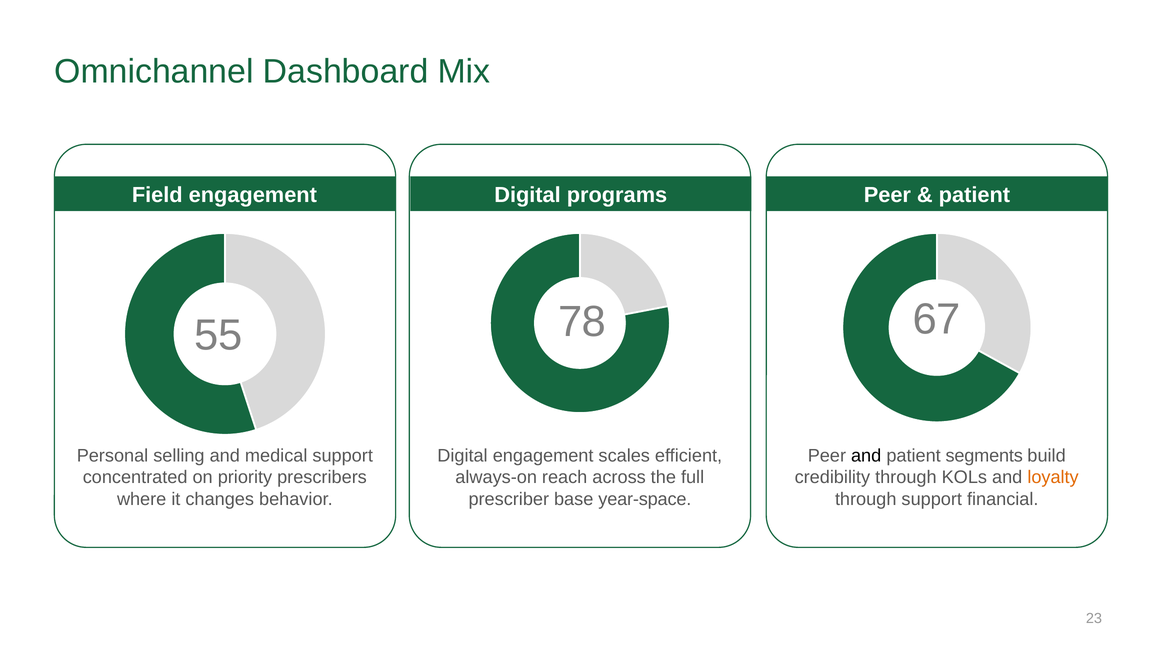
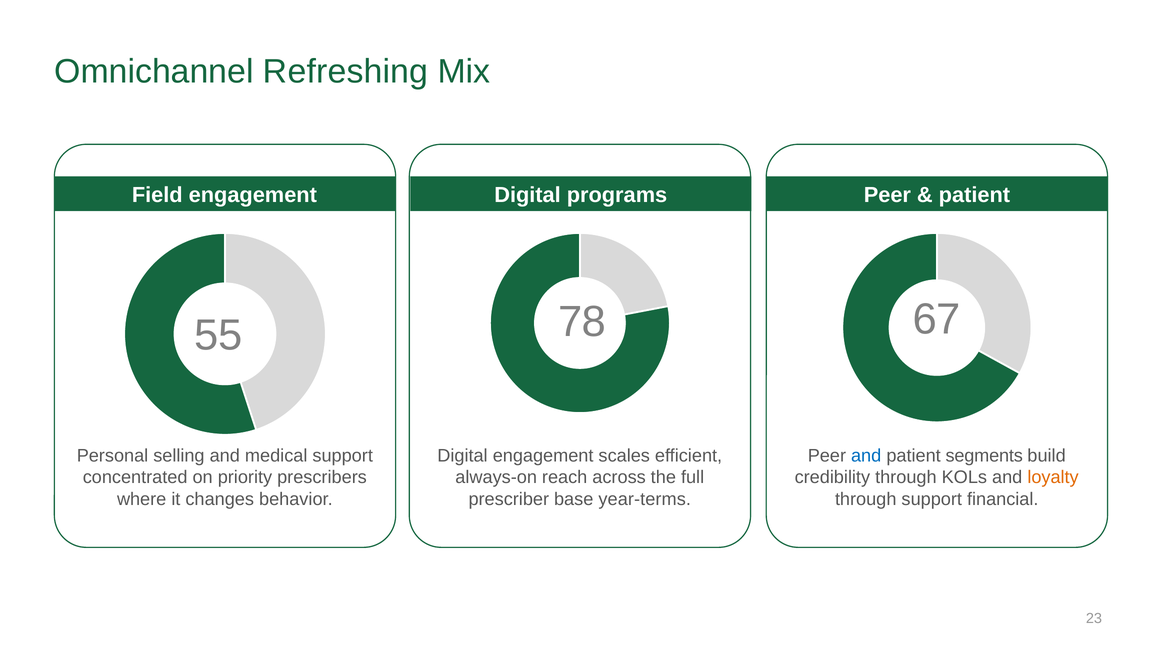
Dashboard: Dashboard -> Refreshing
and at (866, 455) colour: black -> blue
year-space: year-space -> year-terms
